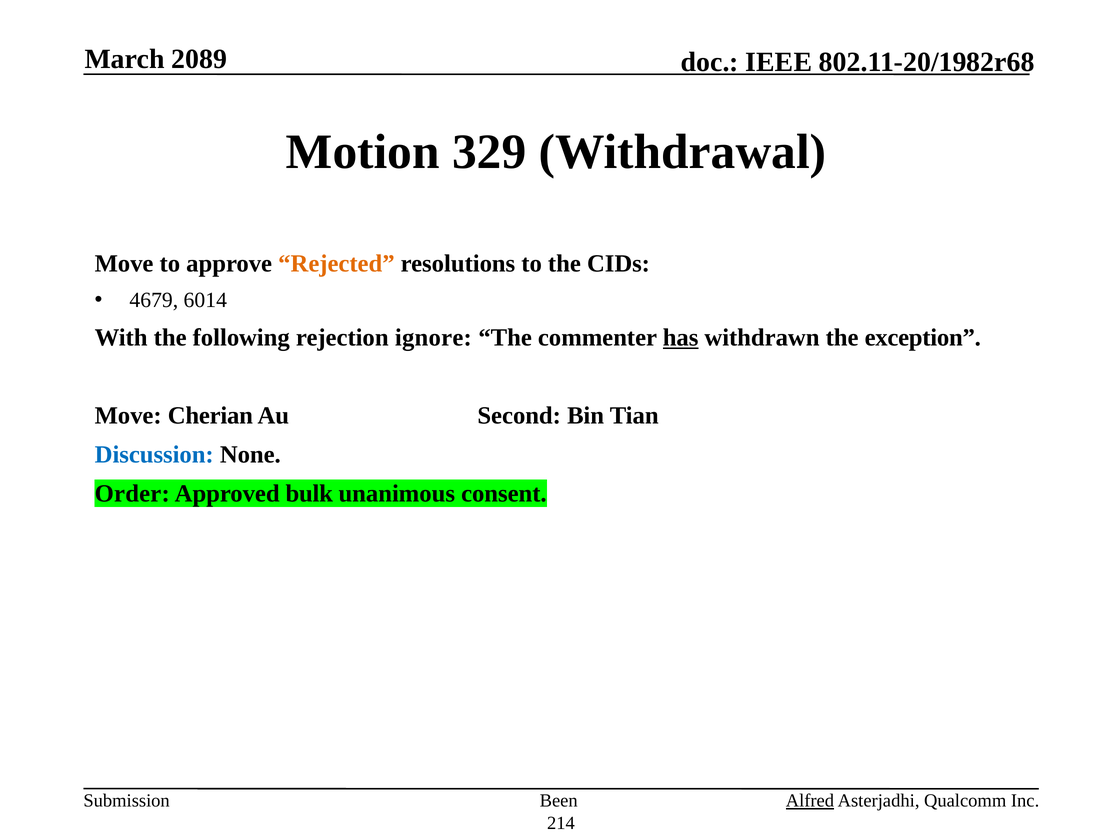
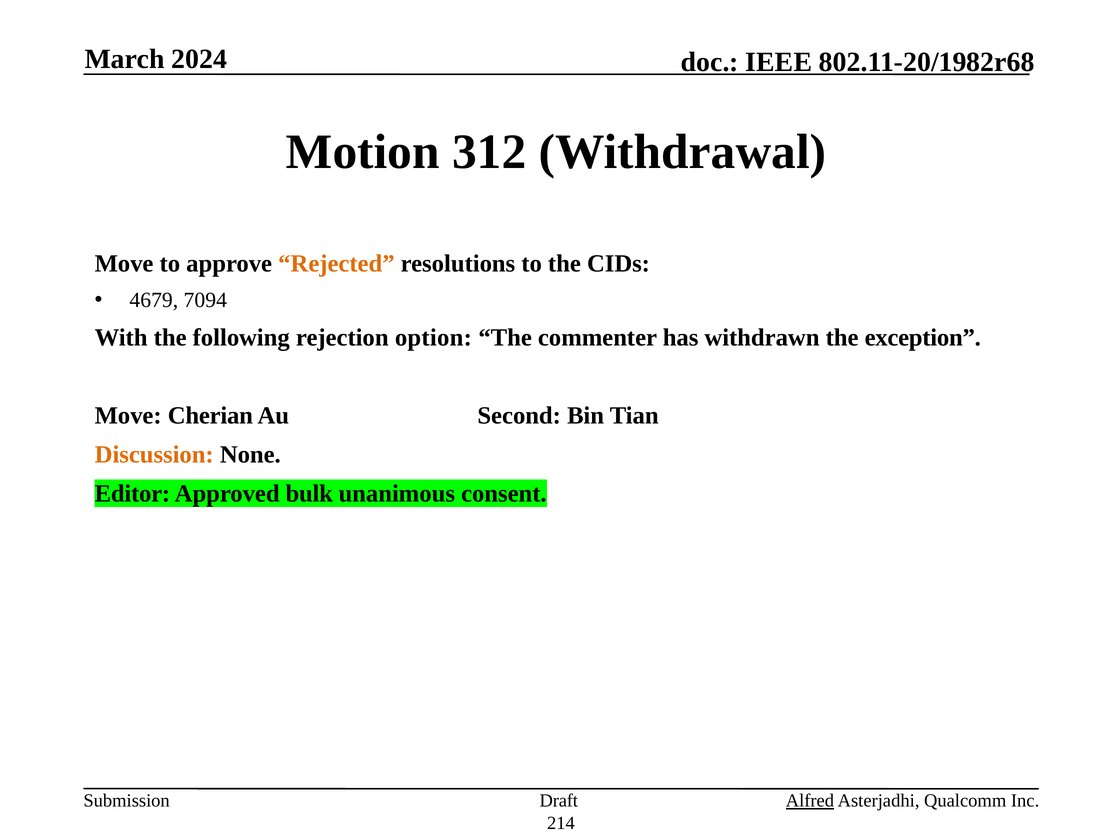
2089: 2089 -> 2024
329: 329 -> 312
6014: 6014 -> 7094
ignore: ignore -> option
has underline: present -> none
Discussion colour: blue -> orange
Order: Order -> Editor
Been: Been -> Draft
